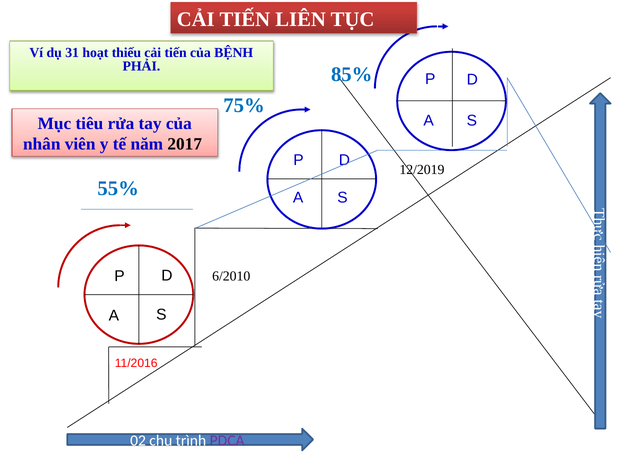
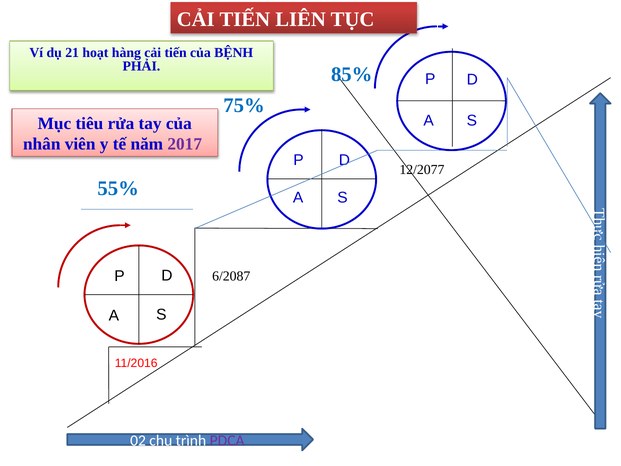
31: 31 -> 21
thiếu: thiếu -> hàng
2017 colour: black -> purple
12/2019: 12/2019 -> 12/2077
6/2010: 6/2010 -> 6/2087
